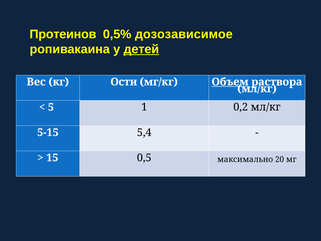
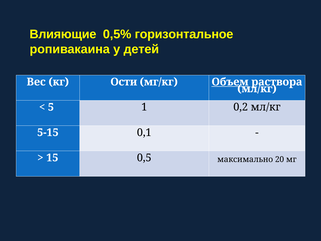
Протеинов: Протеинов -> Влияющие
дозозависимое: дозозависимое -> горизонтальное
детей underline: present -> none
5,4: 5,4 -> 0,1
